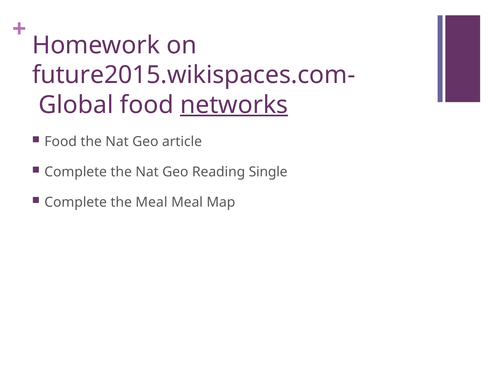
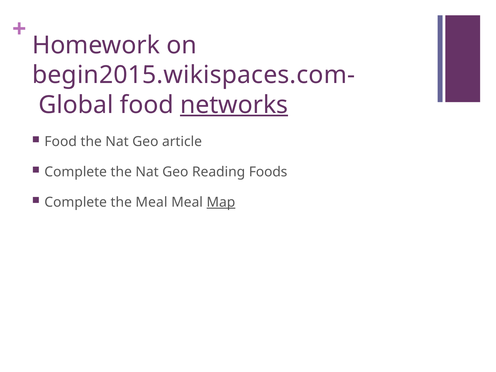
future2015.wikispaces.com-: future2015.wikispaces.com- -> begin2015.wikispaces.com-
Single: Single -> Foods
Map underline: none -> present
